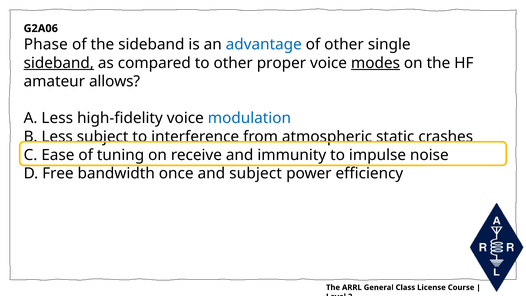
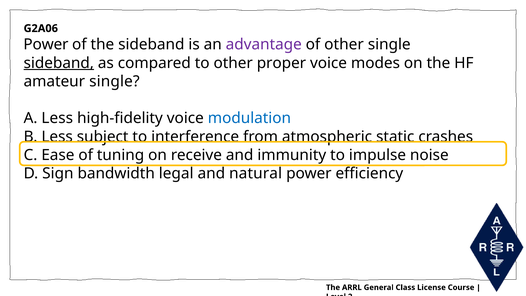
Phase at (46, 45): Phase -> Power
advantage colour: blue -> purple
modes underline: present -> none
amateur allows: allows -> single
Free: Free -> Sign
once: once -> legal
and subject: subject -> natural
